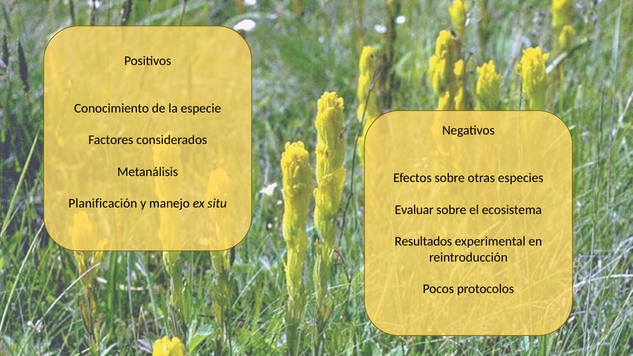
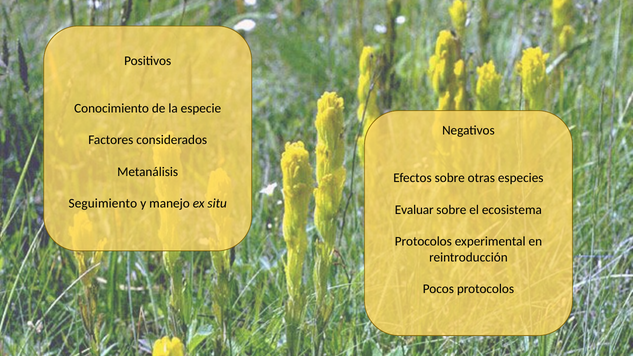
Planificación: Planificación -> Seguimiento
Resultados at (423, 241): Resultados -> Protocolos
